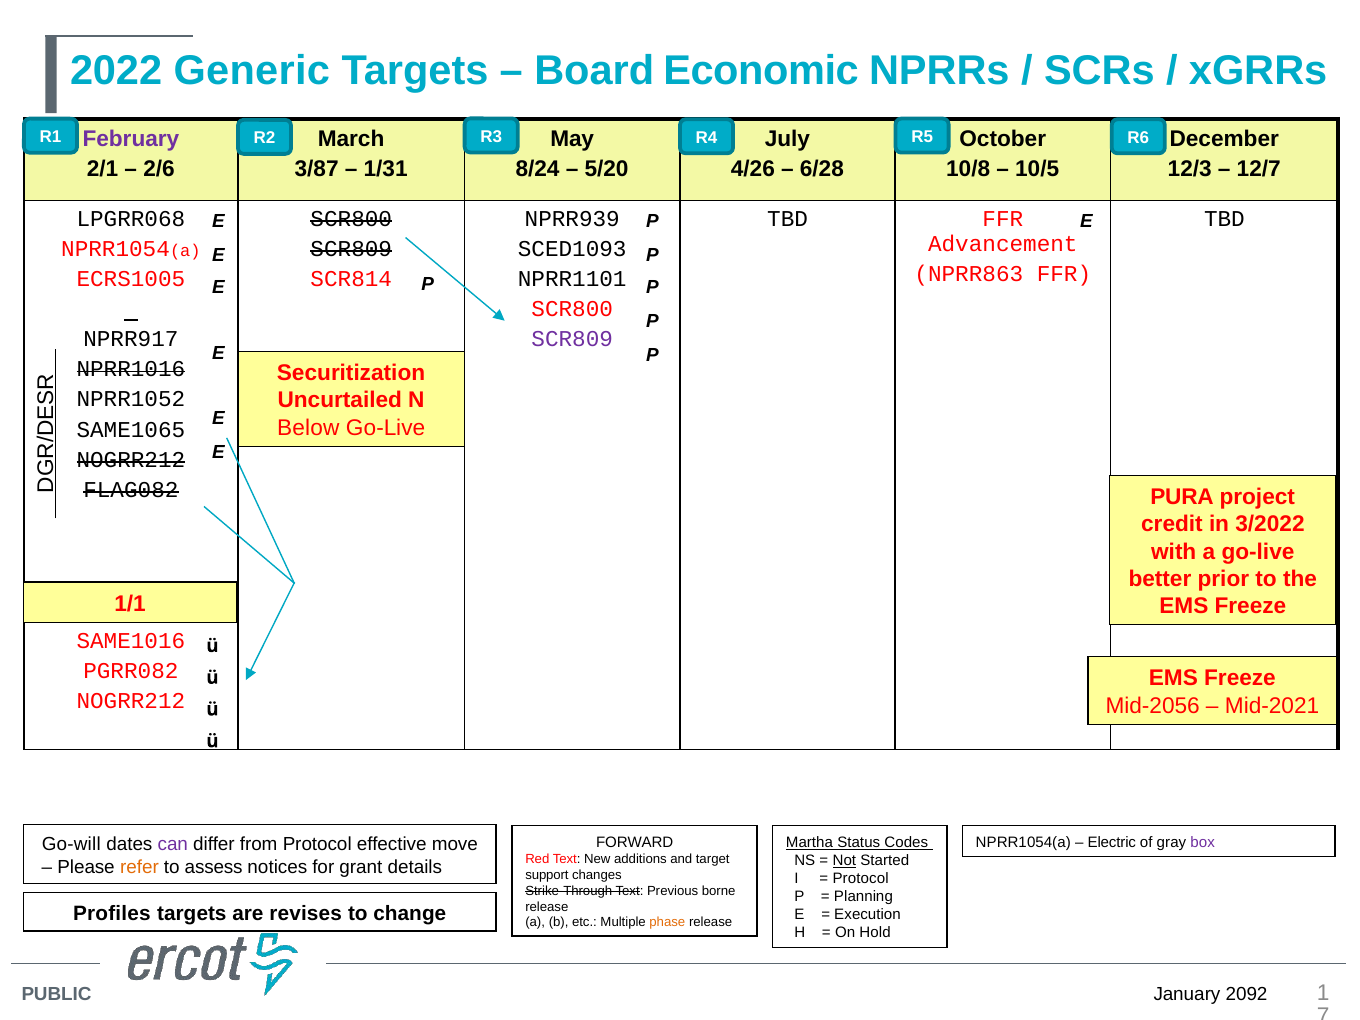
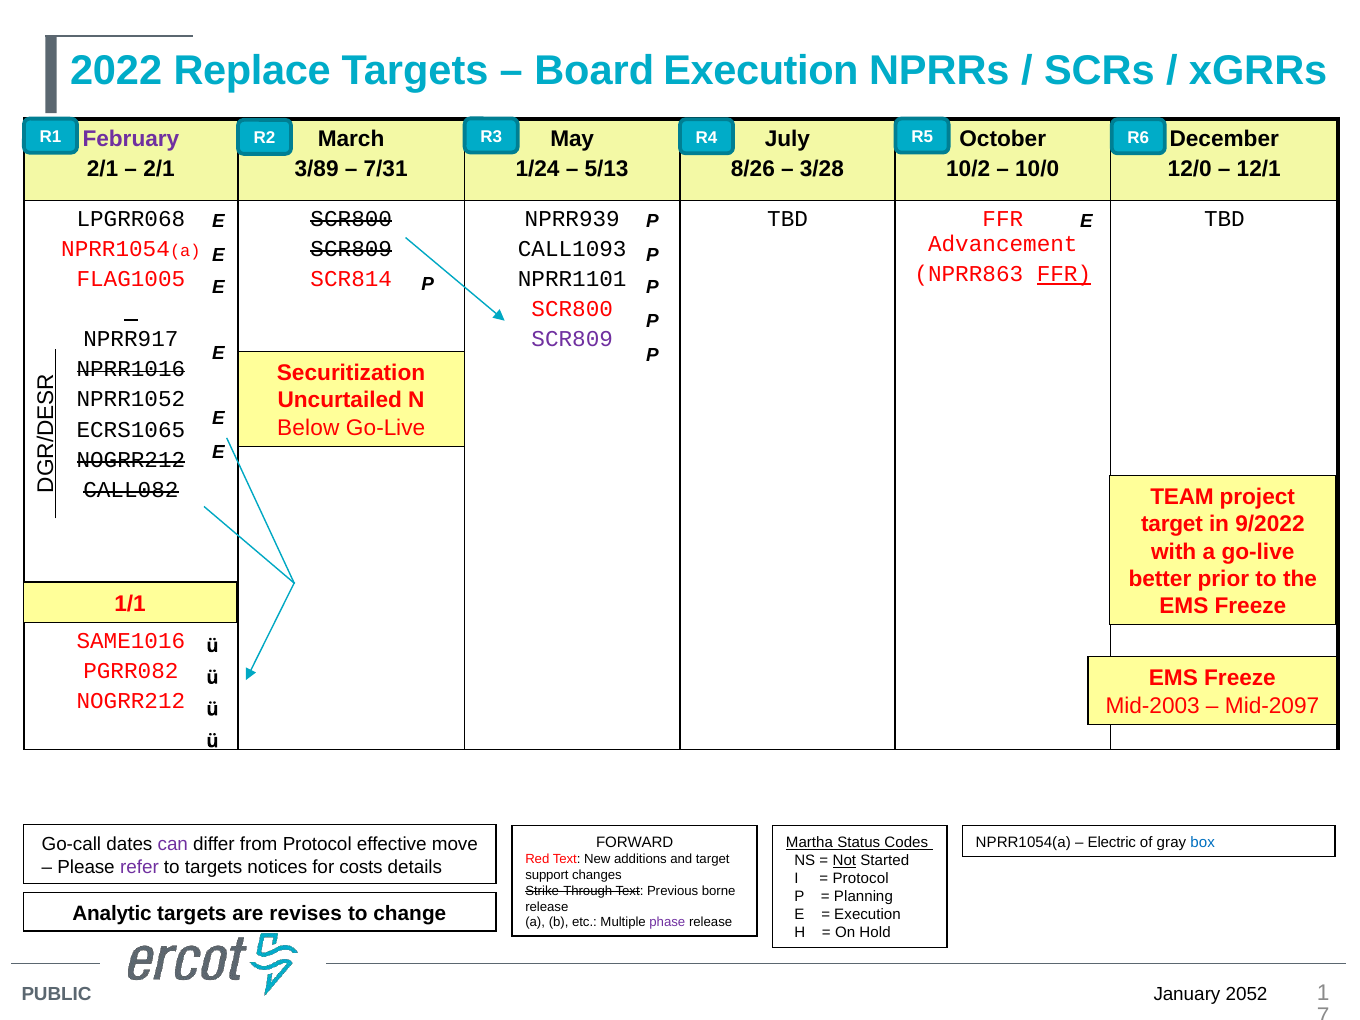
Generic: Generic -> Replace
Board Economic: Economic -> Execution
2/6 at (159, 169): 2/6 -> 2/1
3/87: 3/87 -> 3/89
1/31: 1/31 -> 7/31
8/24: 8/24 -> 1/24
5/20: 5/20 -> 5/13
4/26: 4/26 -> 8/26
6/28: 6/28 -> 3/28
10/8: 10/8 -> 10/2
10/5: 10/5 -> 10/0
12/3: 12/3 -> 12/0
12/7: 12/7 -> 12/1
SCED1093: SCED1093 -> CALL1093
FFR at (1064, 274) underline: none -> present
ECRS1005: ECRS1005 -> FLAG1005
SAME1065: SAME1065 -> ECRS1065
FLAG082: FLAG082 -> CALL082
PURA: PURA -> TEAM
credit at (1172, 524): credit -> target
3/2022: 3/2022 -> 9/2022
Mid-2056: Mid-2056 -> Mid-2003
Mid-2021: Mid-2021 -> Mid-2097
box colour: purple -> blue
Go-will: Go-will -> Go-call
refer colour: orange -> purple
to assess: assess -> targets
grant: grant -> costs
Profiles: Profiles -> Analytic
phase colour: orange -> purple
2092: 2092 -> 2052
